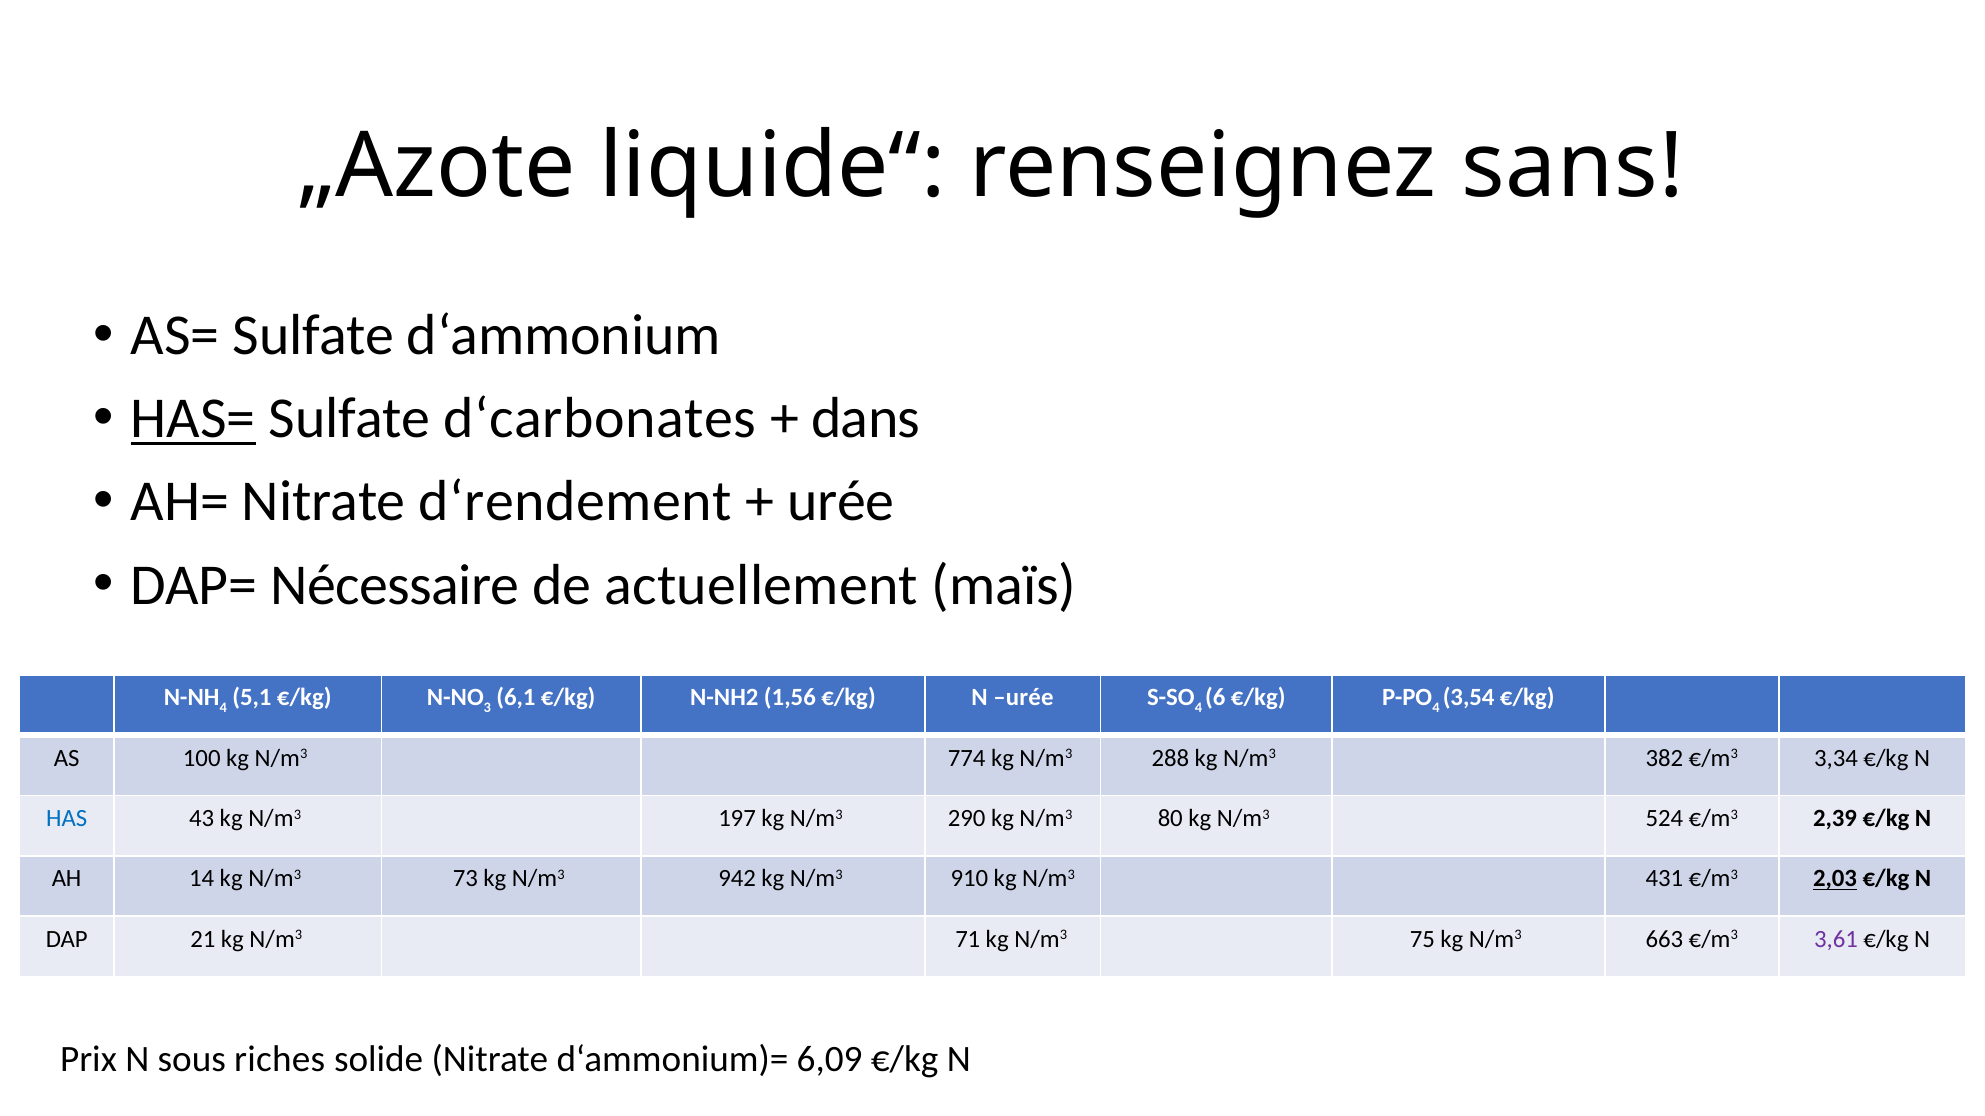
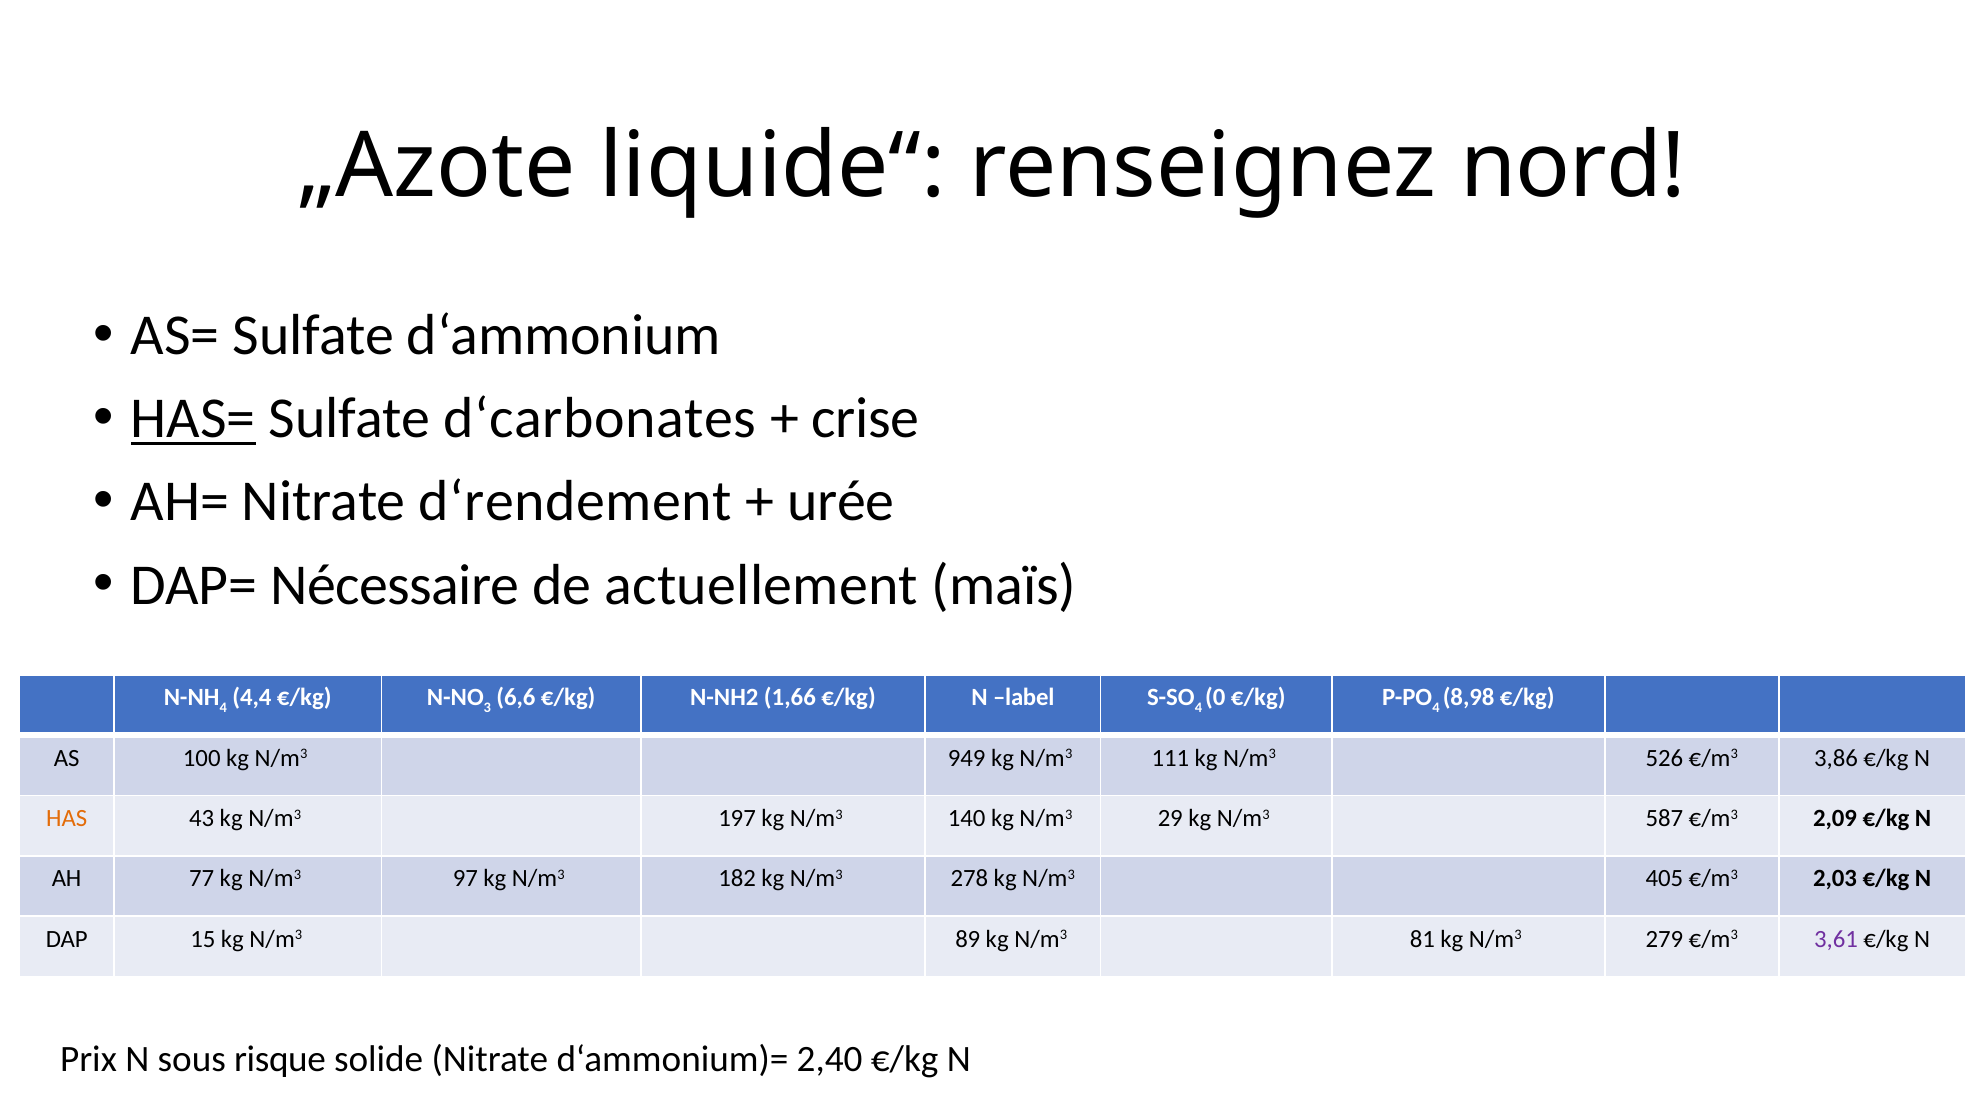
sans: sans -> nord
dans: dans -> crise
5,1: 5,1 -> 4,4
6,1: 6,1 -> 6,6
1,56: 1,56 -> 1,66
N urée: urée -> label
6: 6 -> 0
3,54: 3,54 -> 8,98
774: 774 -> 949
288: 288 -> 111
382: 382 -> 526
3,34: 3,34 -> 3,86
HAS colour: blue -> orange
290: 290 -> 140
80: 80 -> 29
524: 524 -> 587
2,39: 2,39 -> 2,09
14: 14 -> 77
73: 73 -> 97
942: 942 -> 182
910: 910 -> 278
431: 431 -> 405
2,03 underline: present -> none
21: 21 -> 15
71: 71 -> 89
75: 75 -> 81
663: 663 -> 279
riches: riches -> risque
6,09: 6,09 -> 2,40
